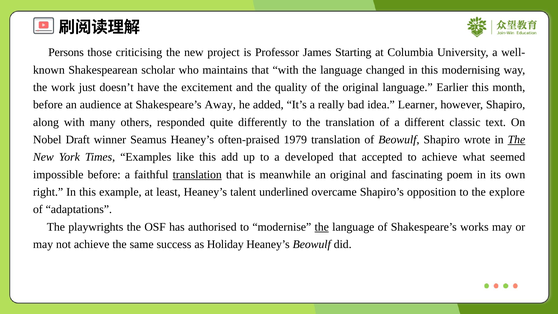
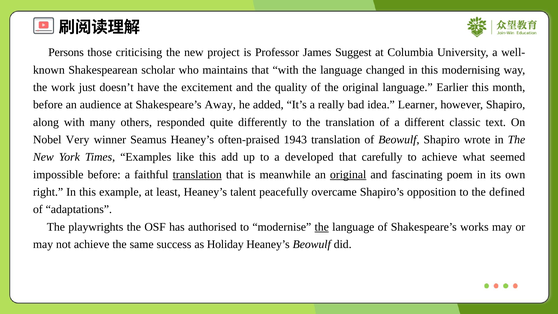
Starting: Starting -> Suggest
Draft: Draft -> Very
1979: 1979 -> 1943
The at (516, 140) underline: present -> none
accepted: accepted -> carefully
original at (348, 174) underline: none -> present
underlined: underlined -> peacefully
explore: explore -> defined
